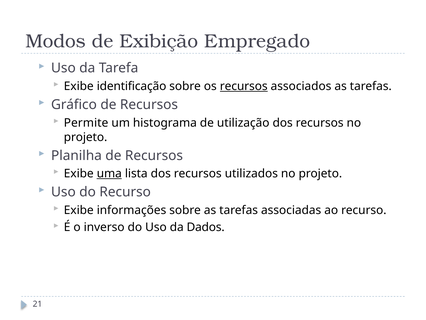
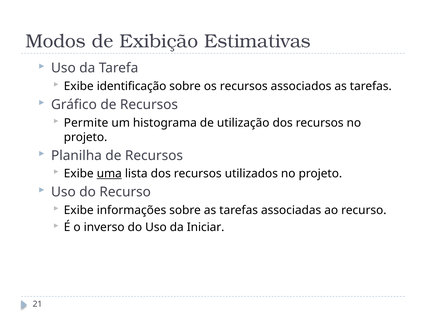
Empregado: Empregado -> Estimativas
recursos at (244, 86) underline: present -> none
Dados: Dados -> Iniciar
